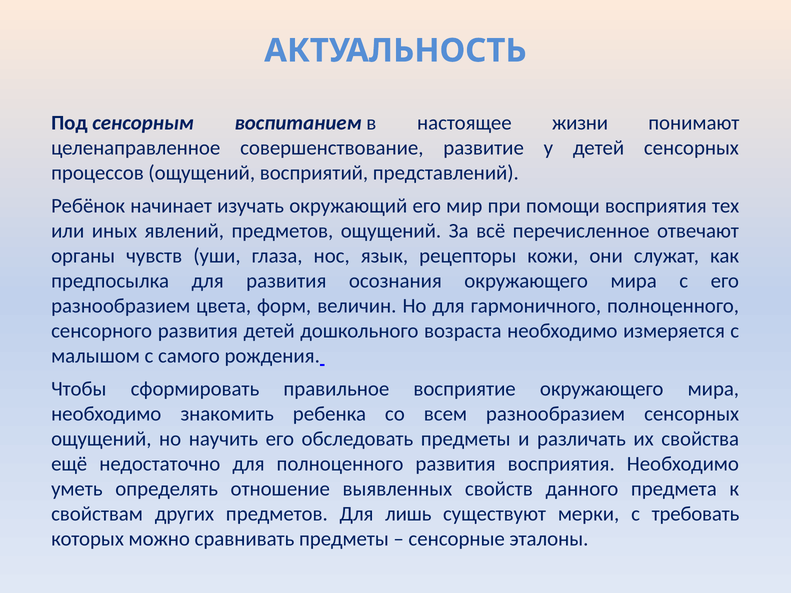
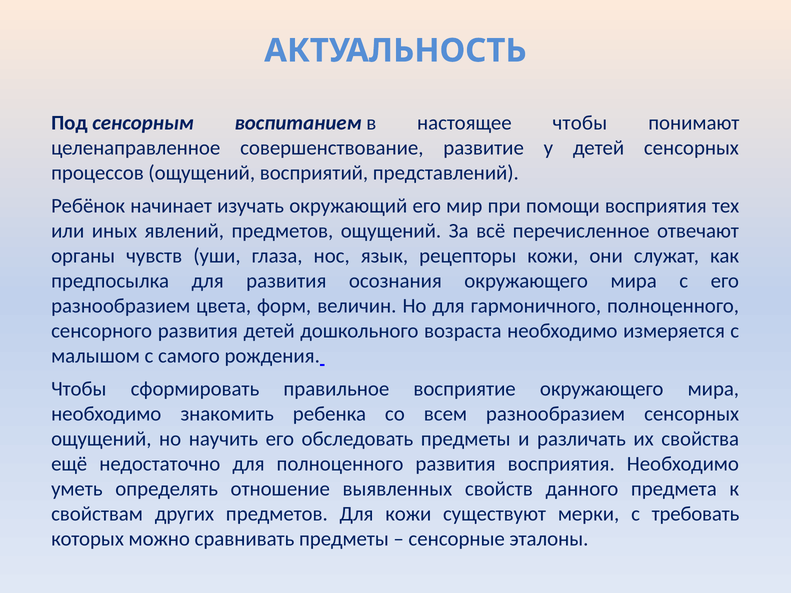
настоящее жизни: жизни -> чтобы
Для лишь: лишь -> кожи
